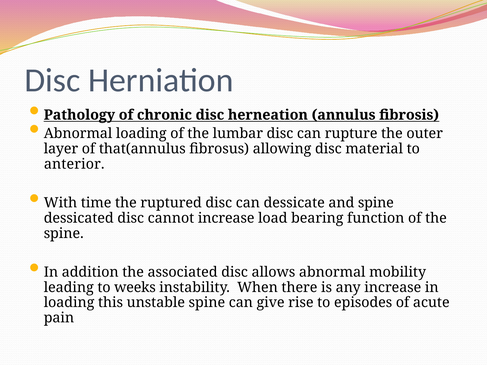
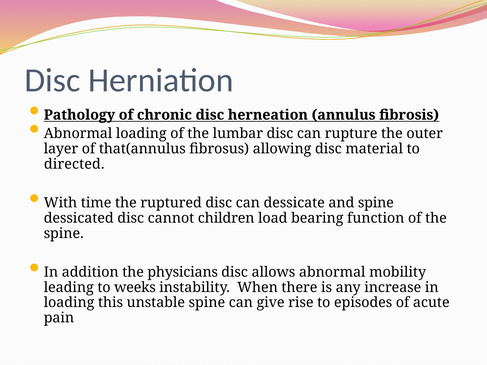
anterior: anterior -> directed
cannot increase: increase -> children
associated: associated -> physicians
